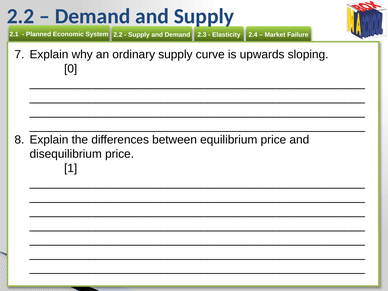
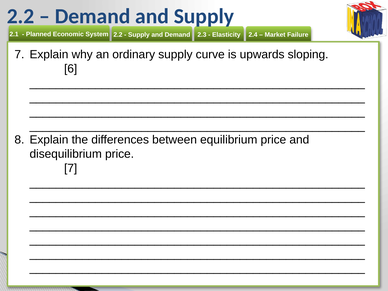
0: 0 -> 6
1 at (71, 168): 1 -> 7
